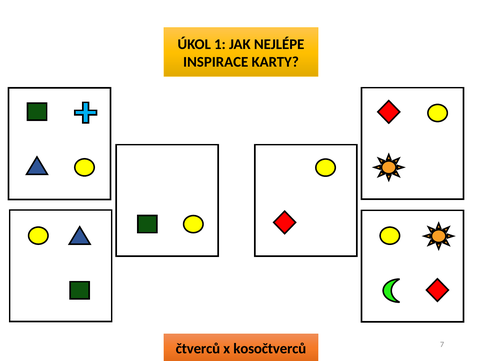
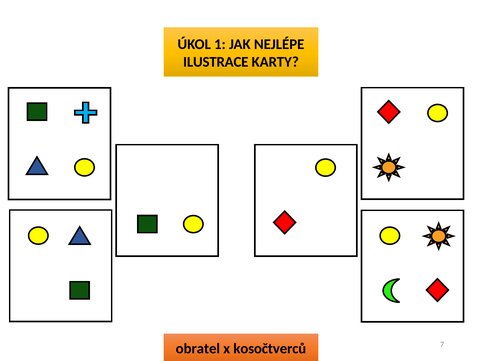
INSPIRACE: INSPIRACE -> ILUSTRACE
čtverců: čtverců -> obratel
